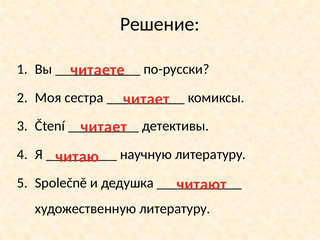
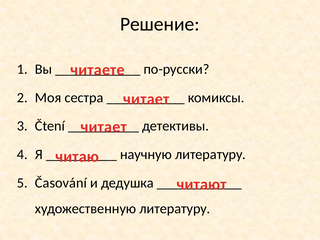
Společně: Společně -> Časování
